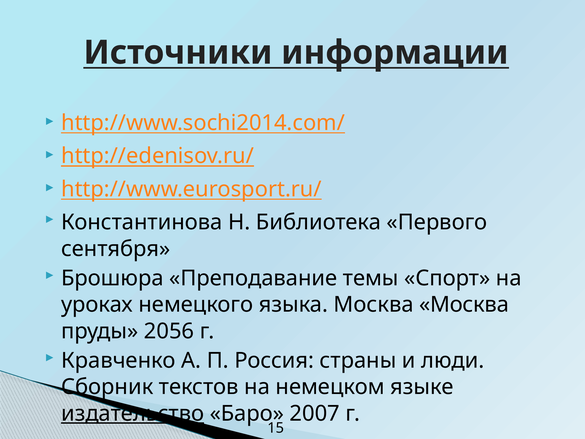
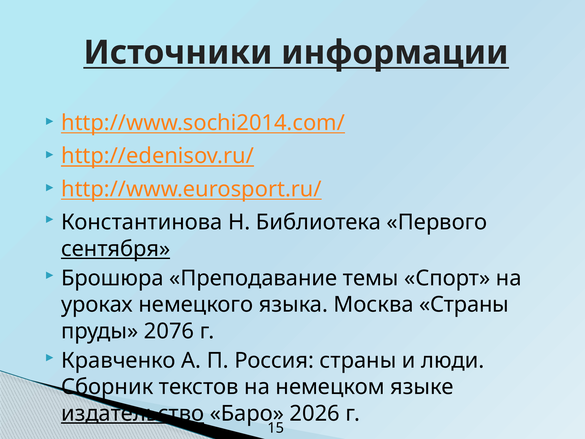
сентября underline: none -> present
Москва Москва: Москва -> Страны
2056: 2056 -> 2076
2007: 2007 -> 2026
